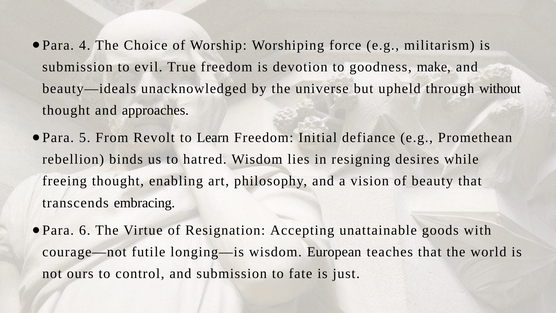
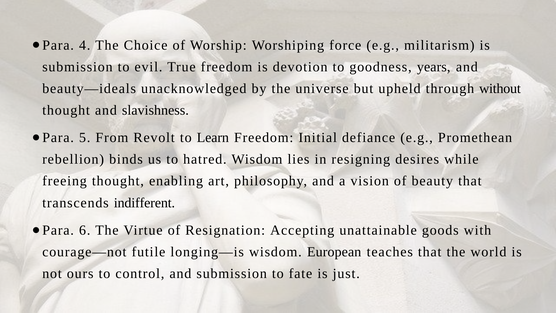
make: make -> years
approaches: approaches -> slavishness
embracing: embracing -> indifferent
